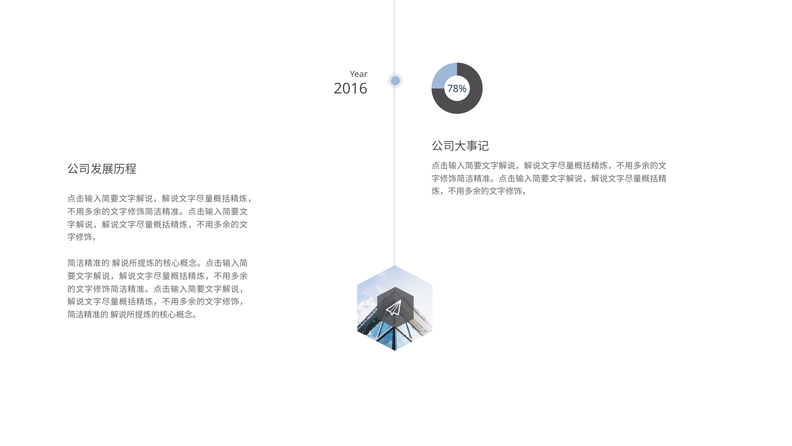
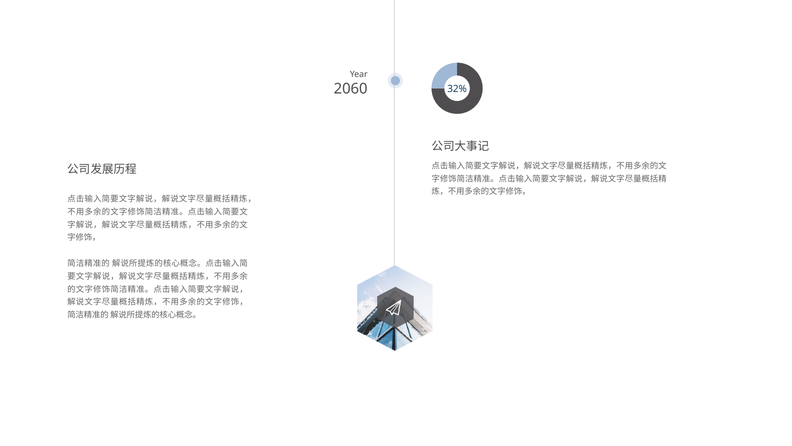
2016: 2016 -> 2060
78%: 78% -> 32%
